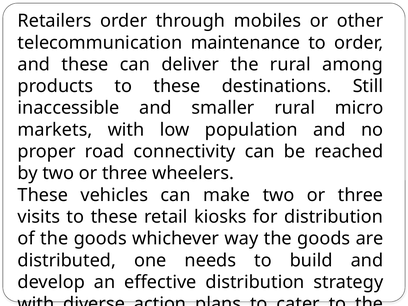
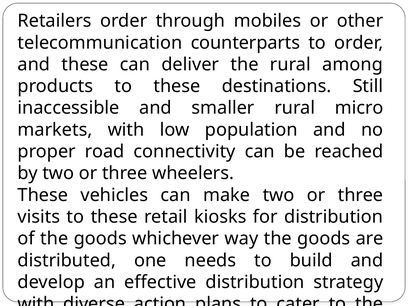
maintenance: maintenance -> counterparts
